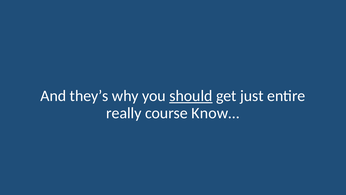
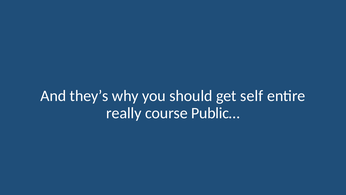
should underline: present -> none
just: just -> self
Know…: Know… -> Public…
